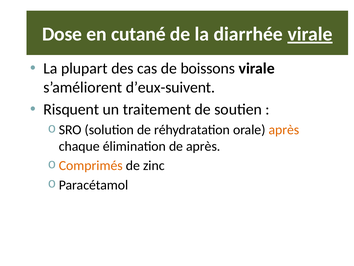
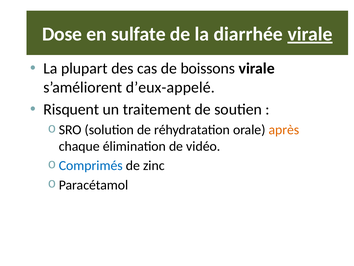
cutané: cutané -> sulfate
d’eux-suivent: d’eux-suivent -> d’eux-appelé
de après: après -> vidéo
Comprimés colour: orange -> blue
